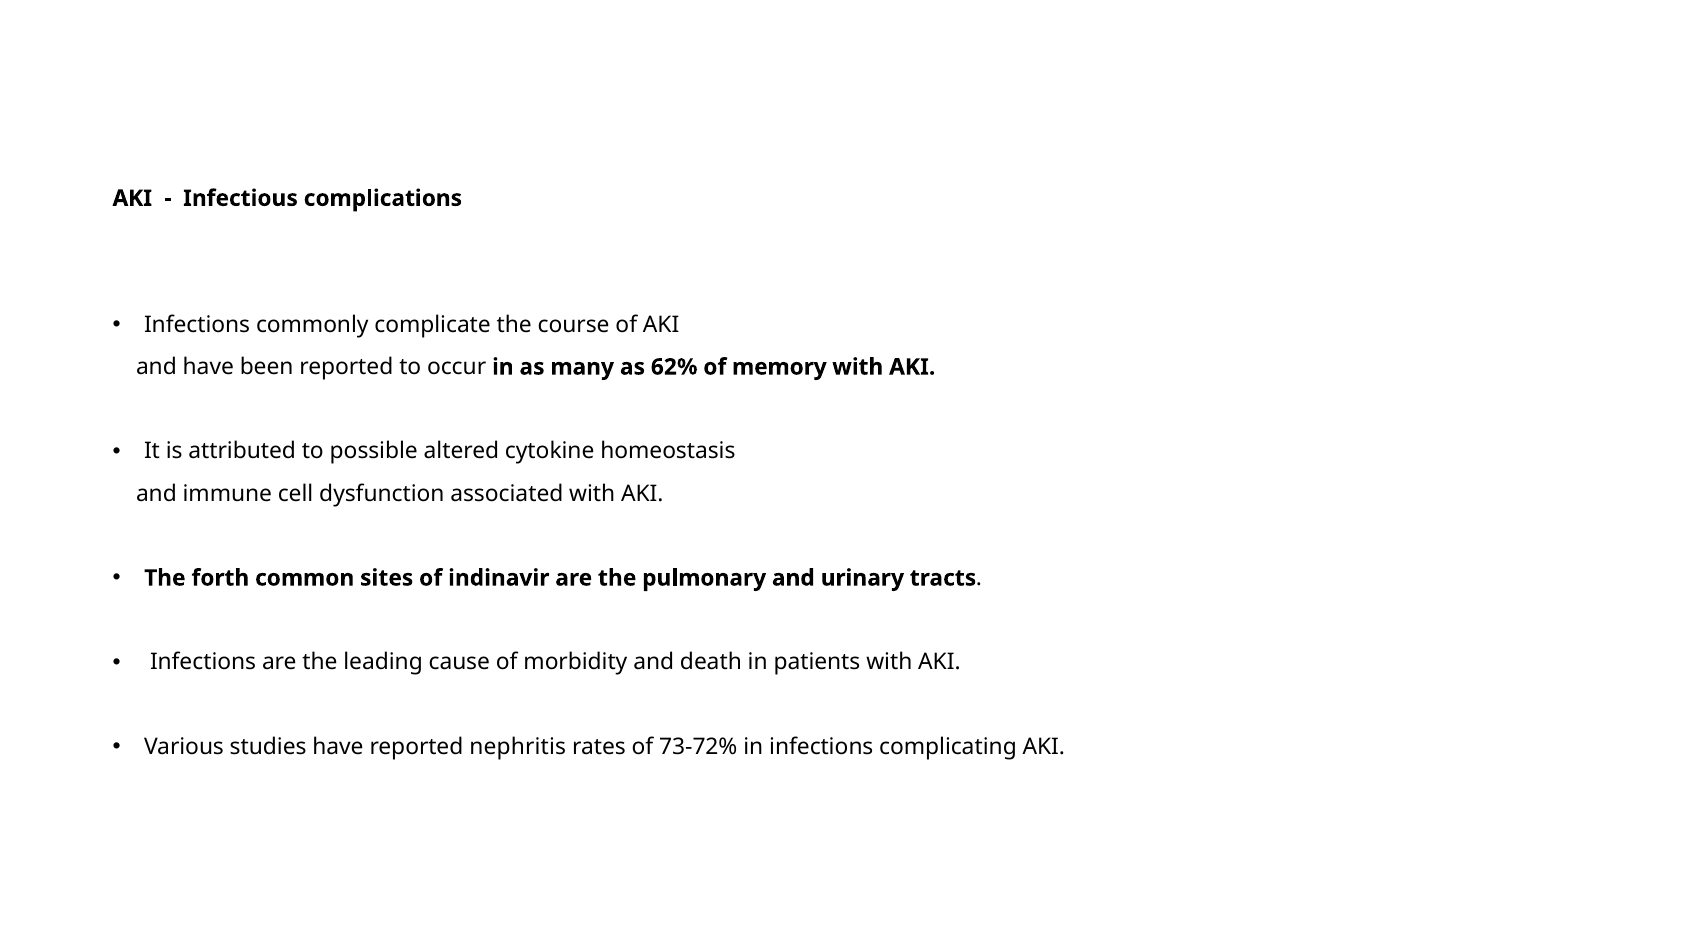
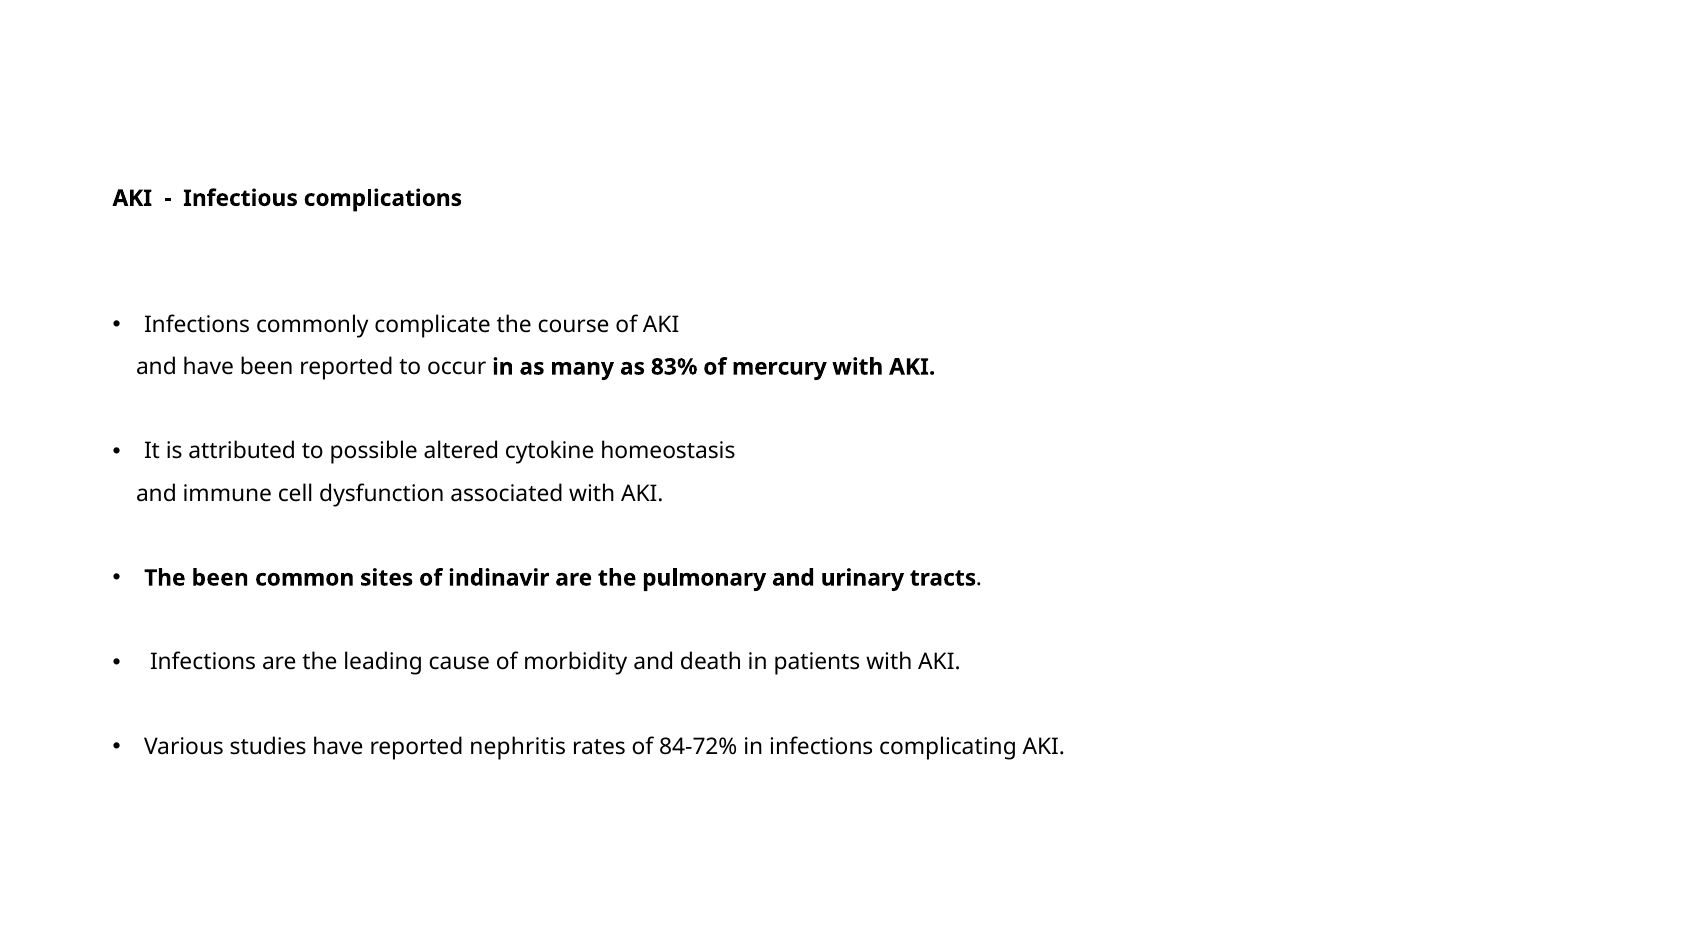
62%: 62% -> 83%
memory: memory -> mercury
The forth: forth -> been
73-72%: 73-72% -> 84-72%
